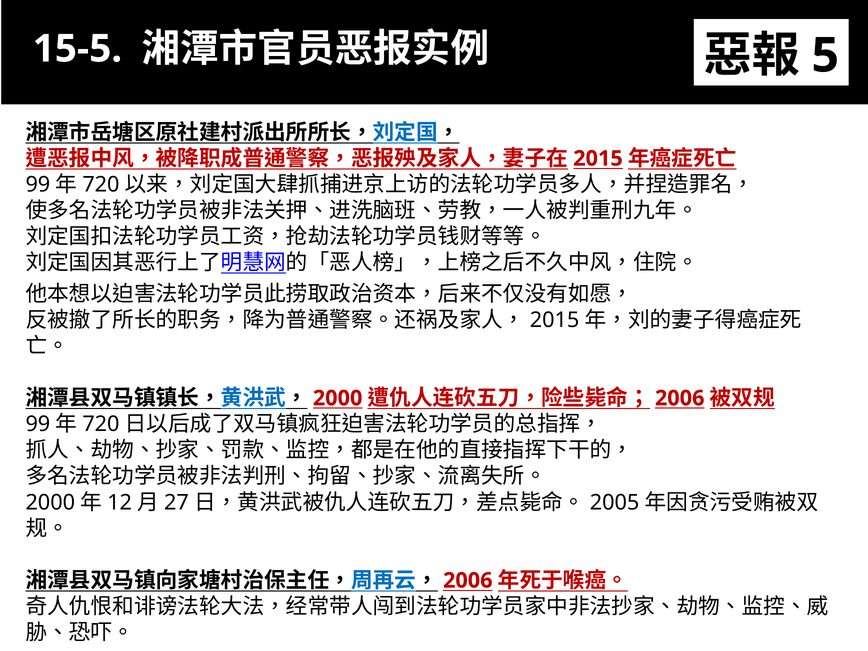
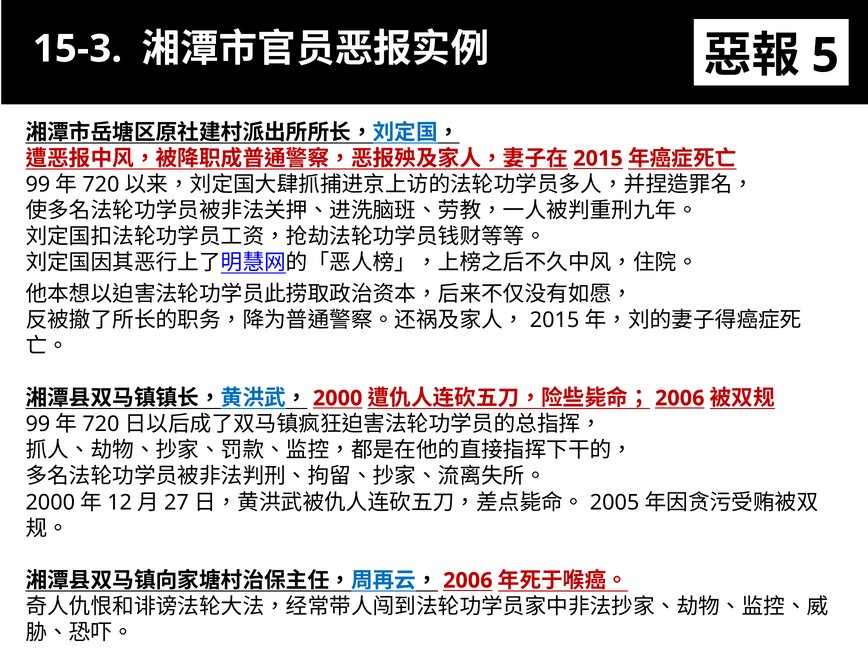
15-5: 15-5 -> 15-3
